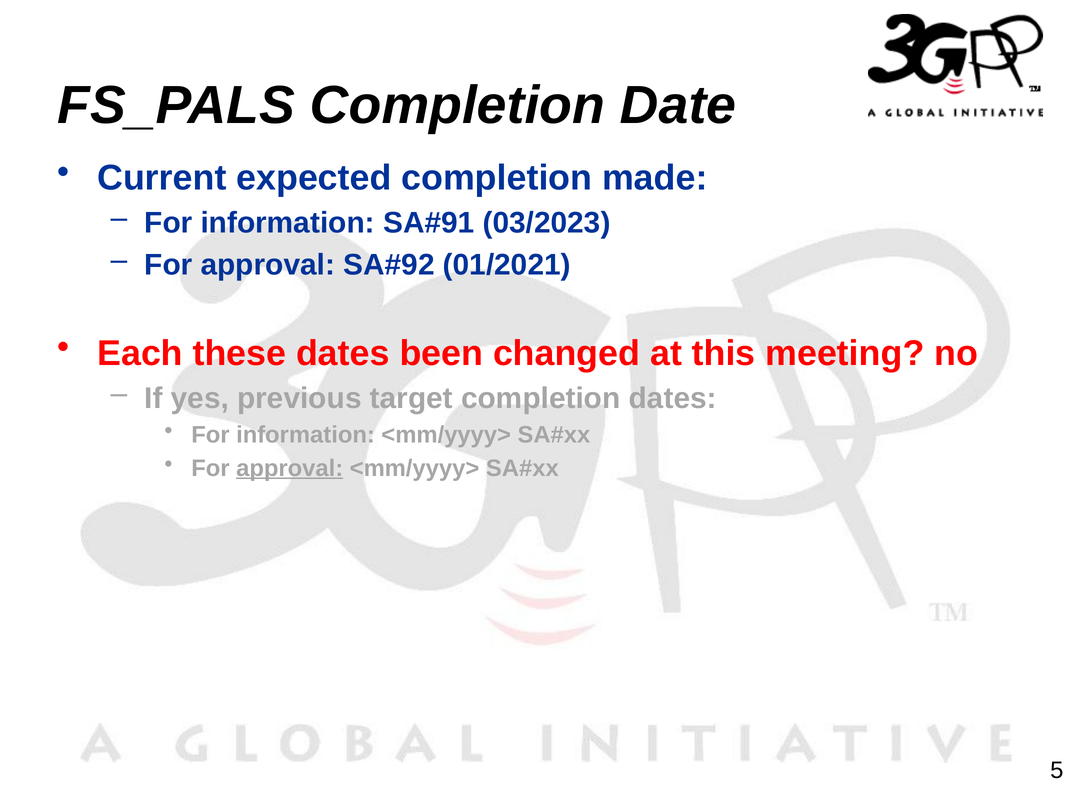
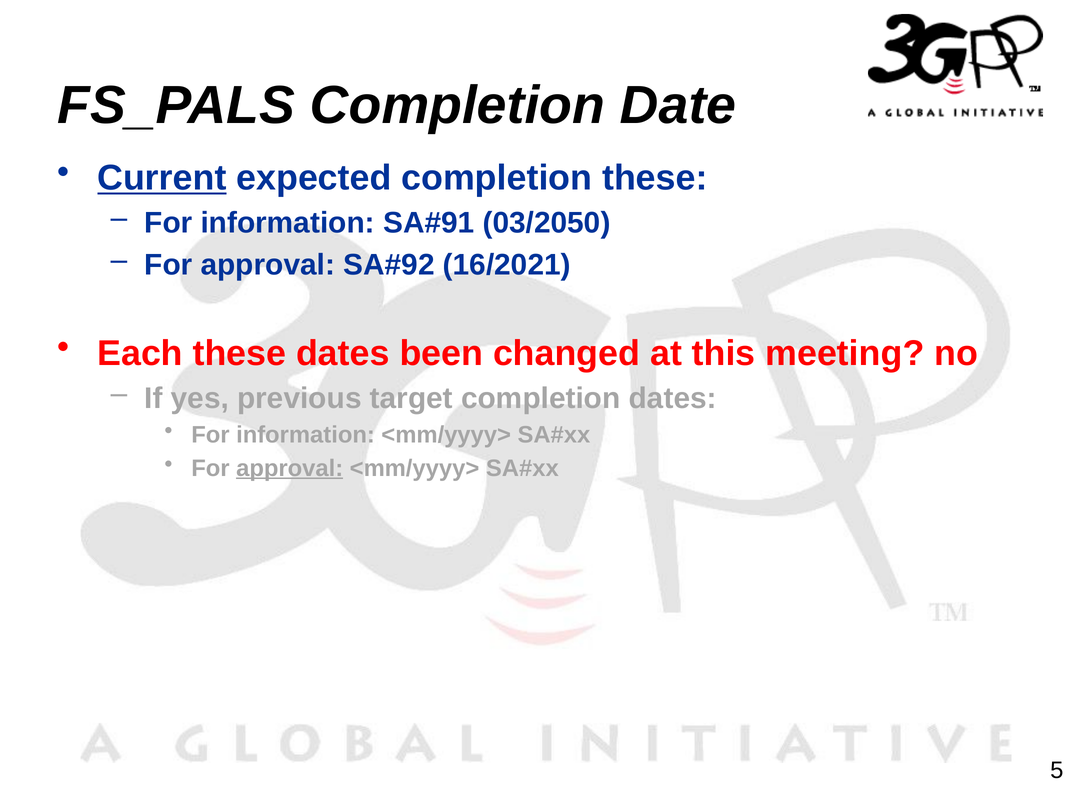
Current underline: none -> present
completion made: made -> these
03/2023: 03/2023 -> 03/2050
01/2021: 01/2021 -> 16/2021
